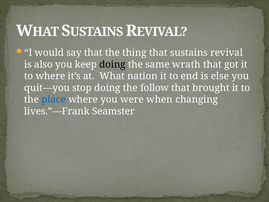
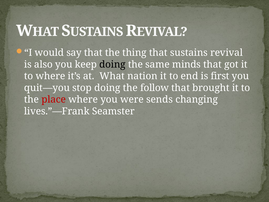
wrath: wrath -> minds
else: else -> first
place colour: blue -> red
when: when -> sends
